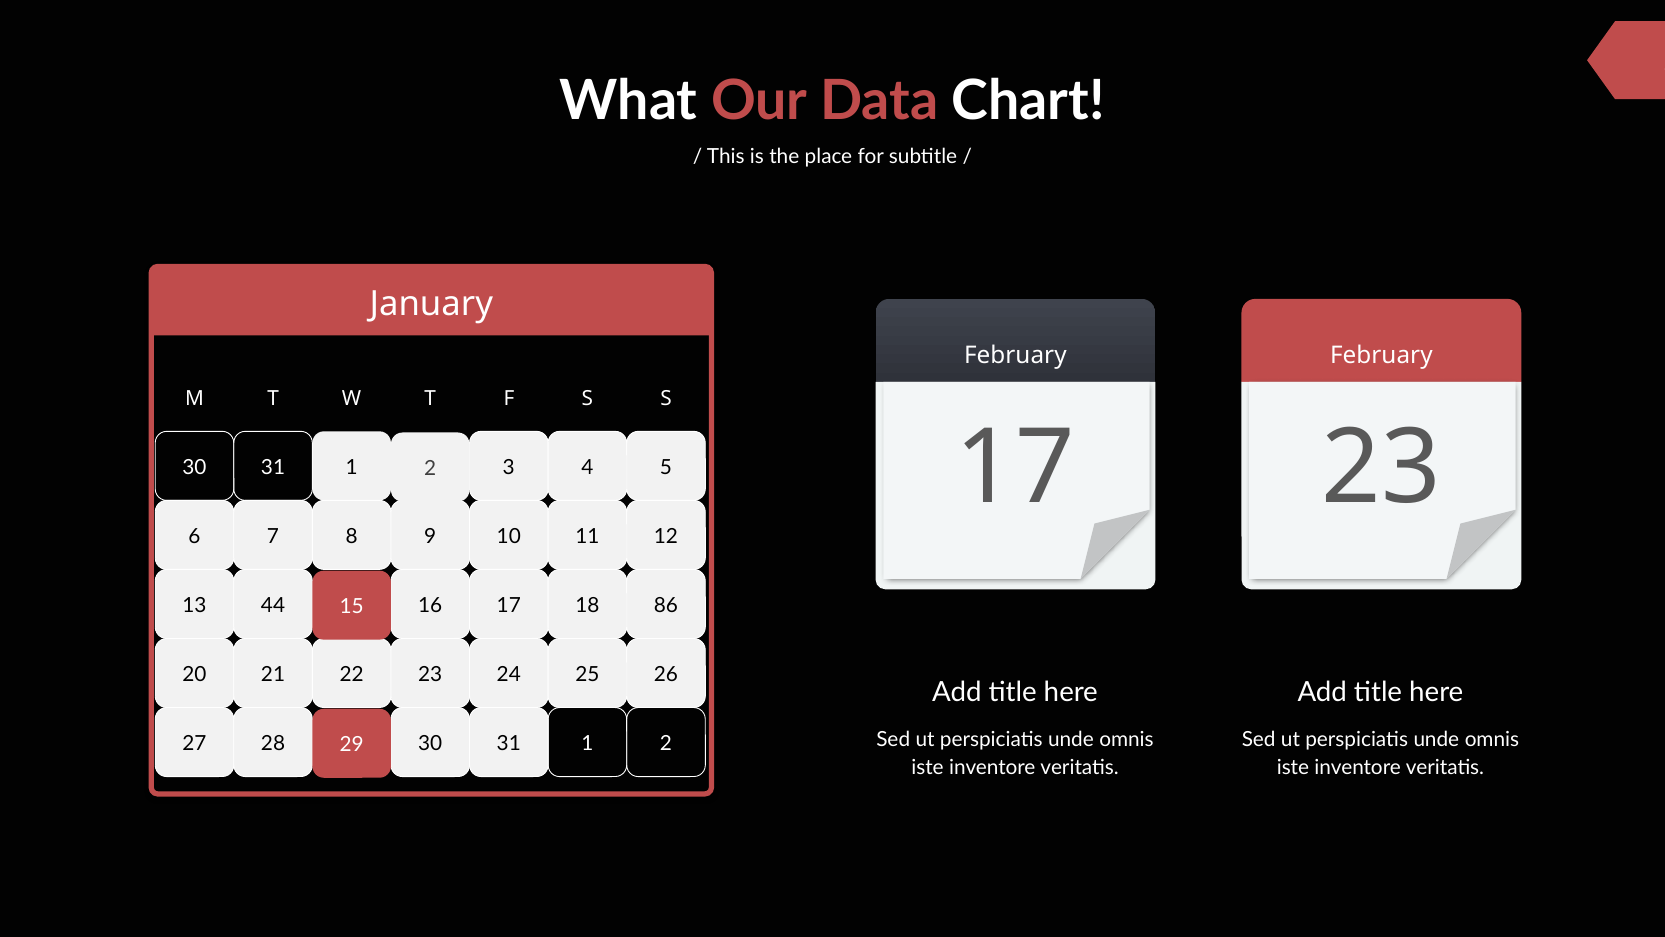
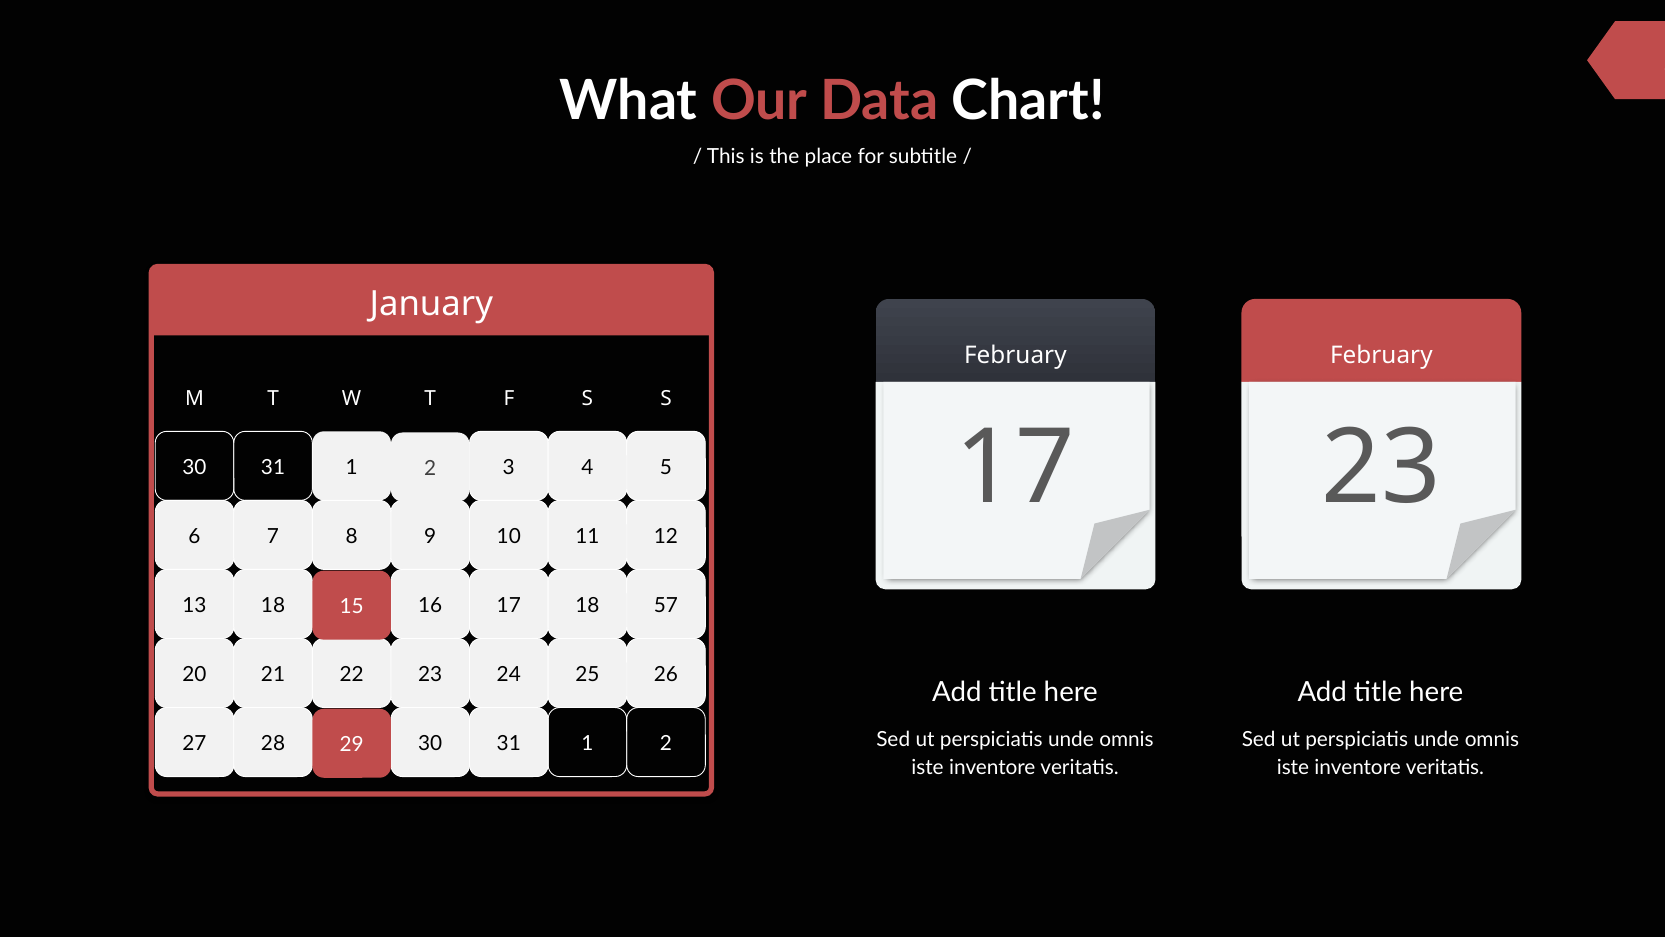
13 44: 44 -> 18
86: 86 -> 57
